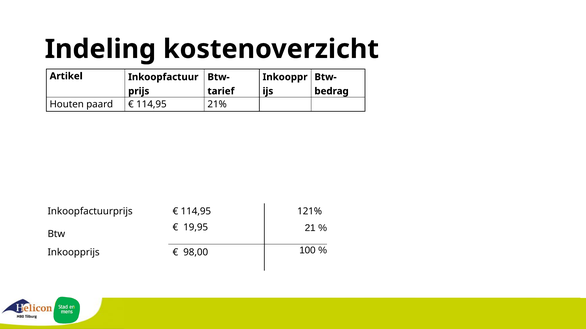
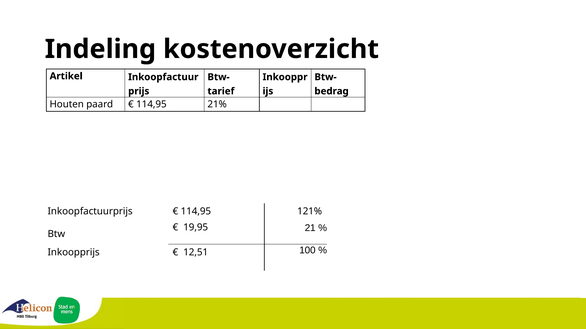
98,00: 98,00 -> 12,51
